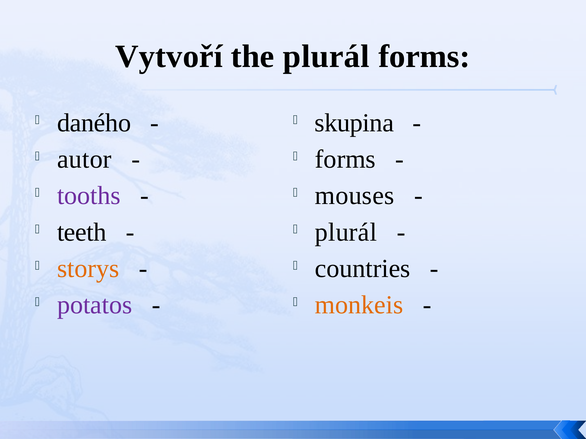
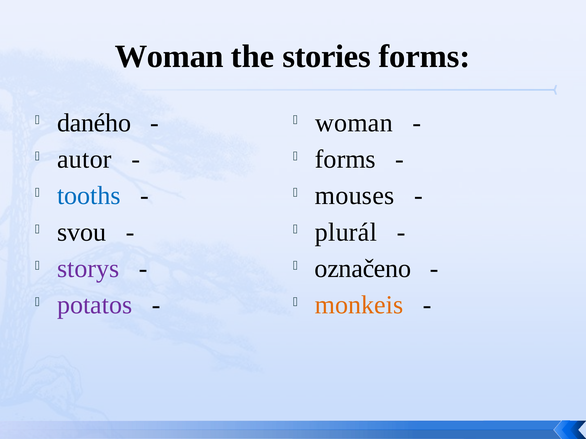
Vytvoří at (169, 56): Vytvoří -> Woman
the plurál: plurál -> stories
skupina at (354, 123): skupina -> woman
tooths colour: purple -> blue
teeth: teeth -> svou
storys colour: orange -> purple
countries: countries -> označeno
